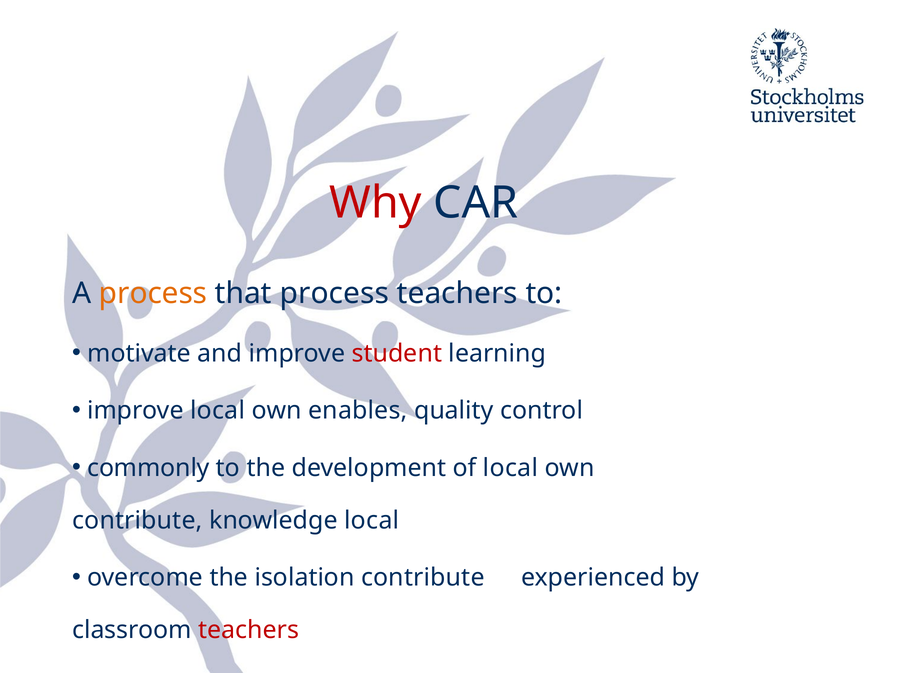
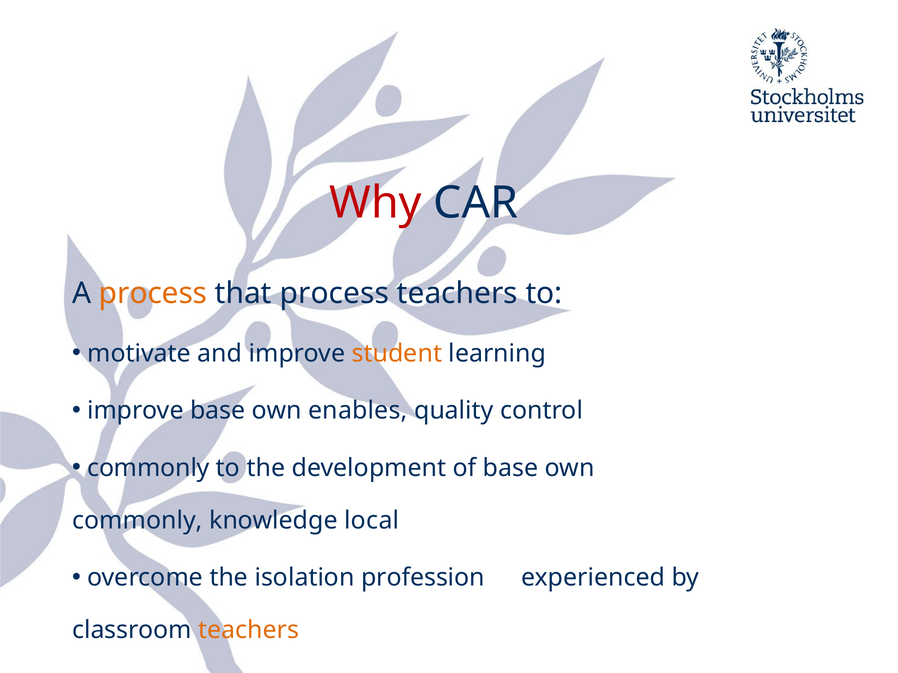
student colour: red -> orange
improve local: local -> base
of local: local -> base
contribute at (137, 521): contribute -> commonly
isolation contribute: contribute -> profession
teachers at (249, 631) colour: red -> orange
